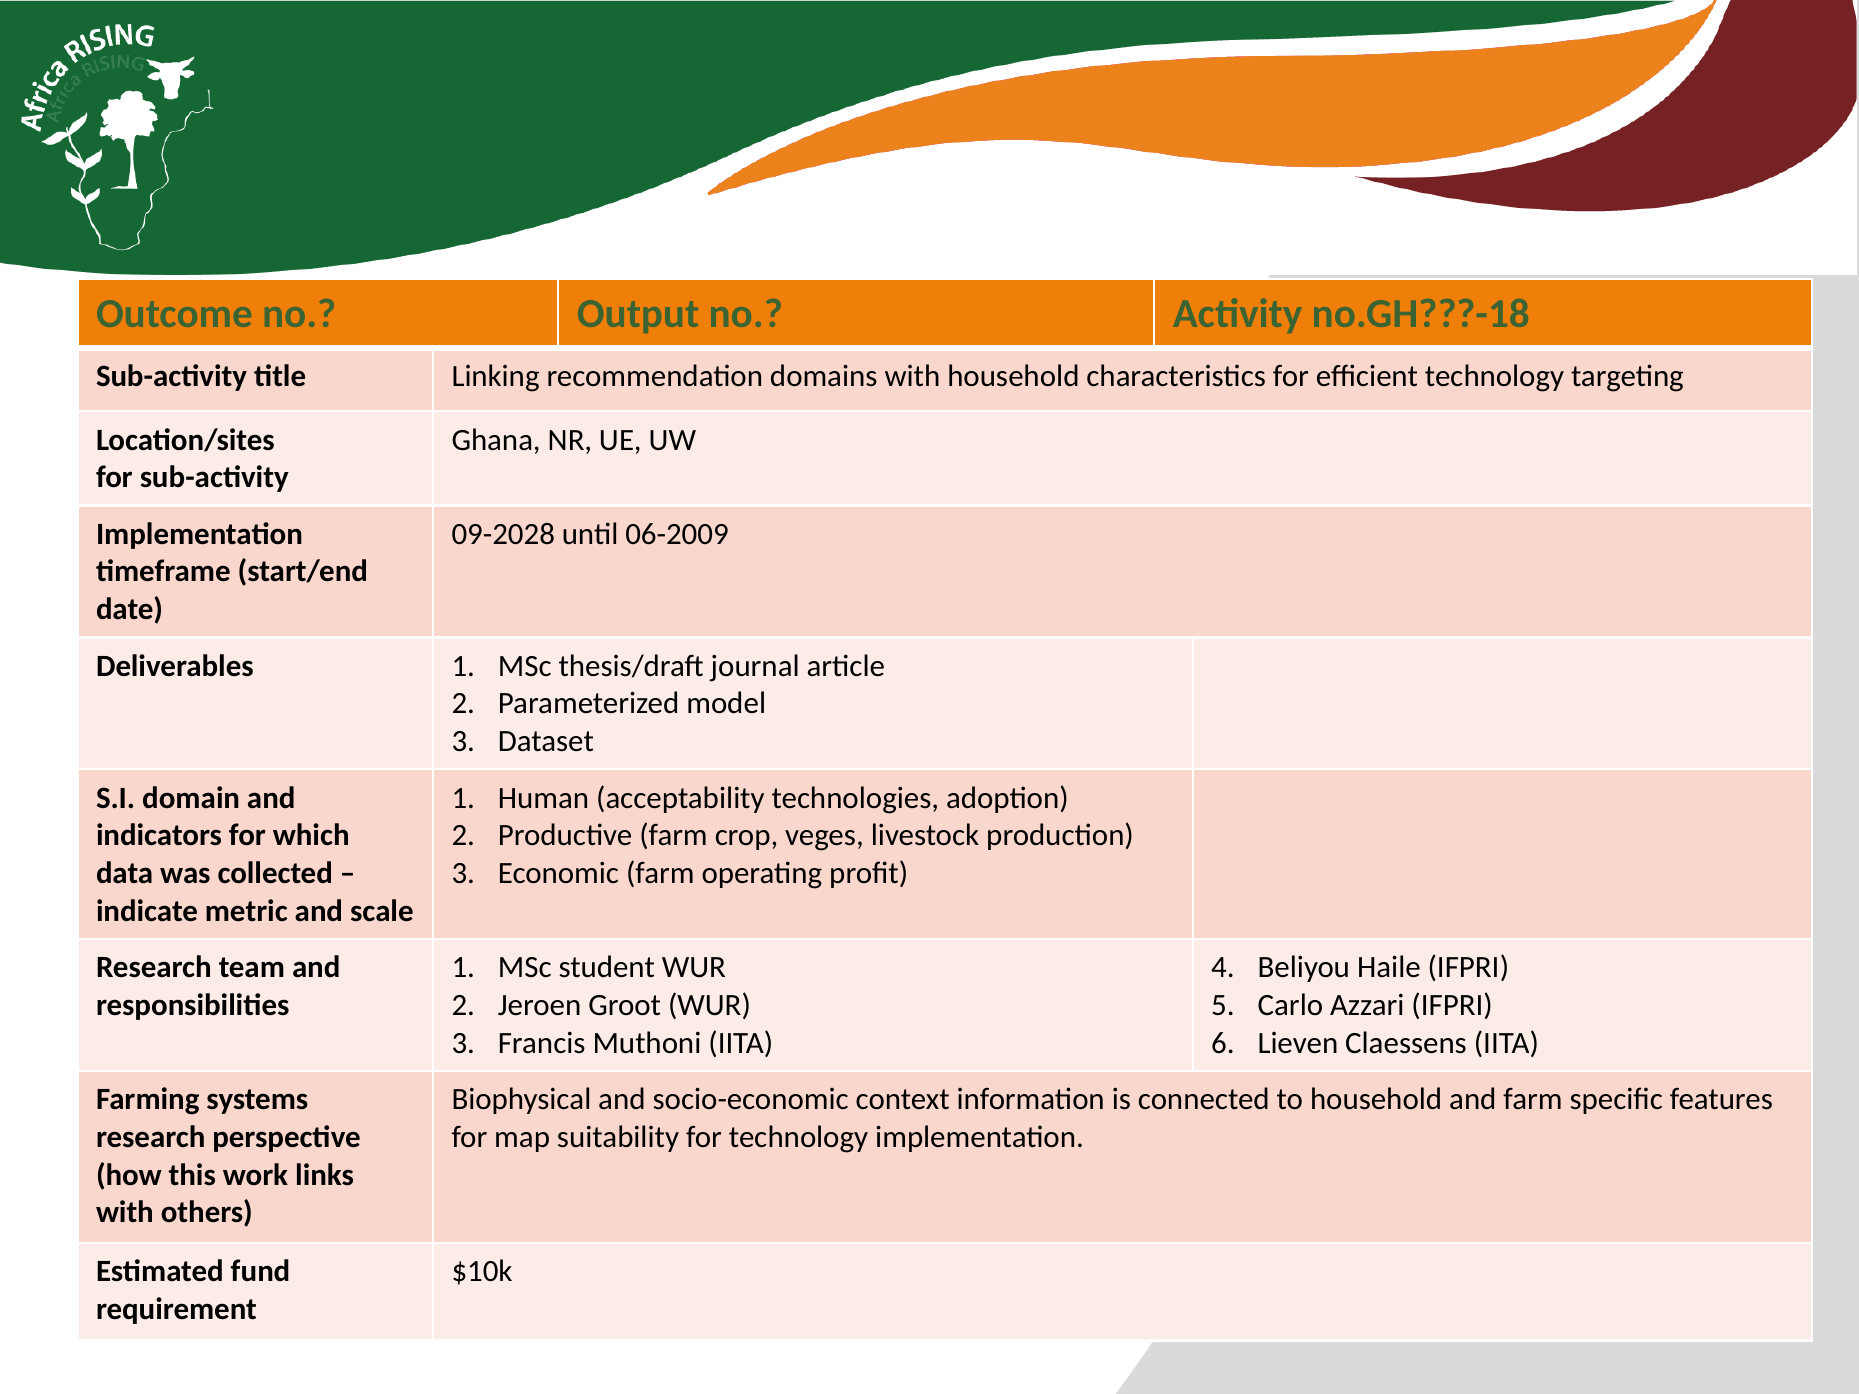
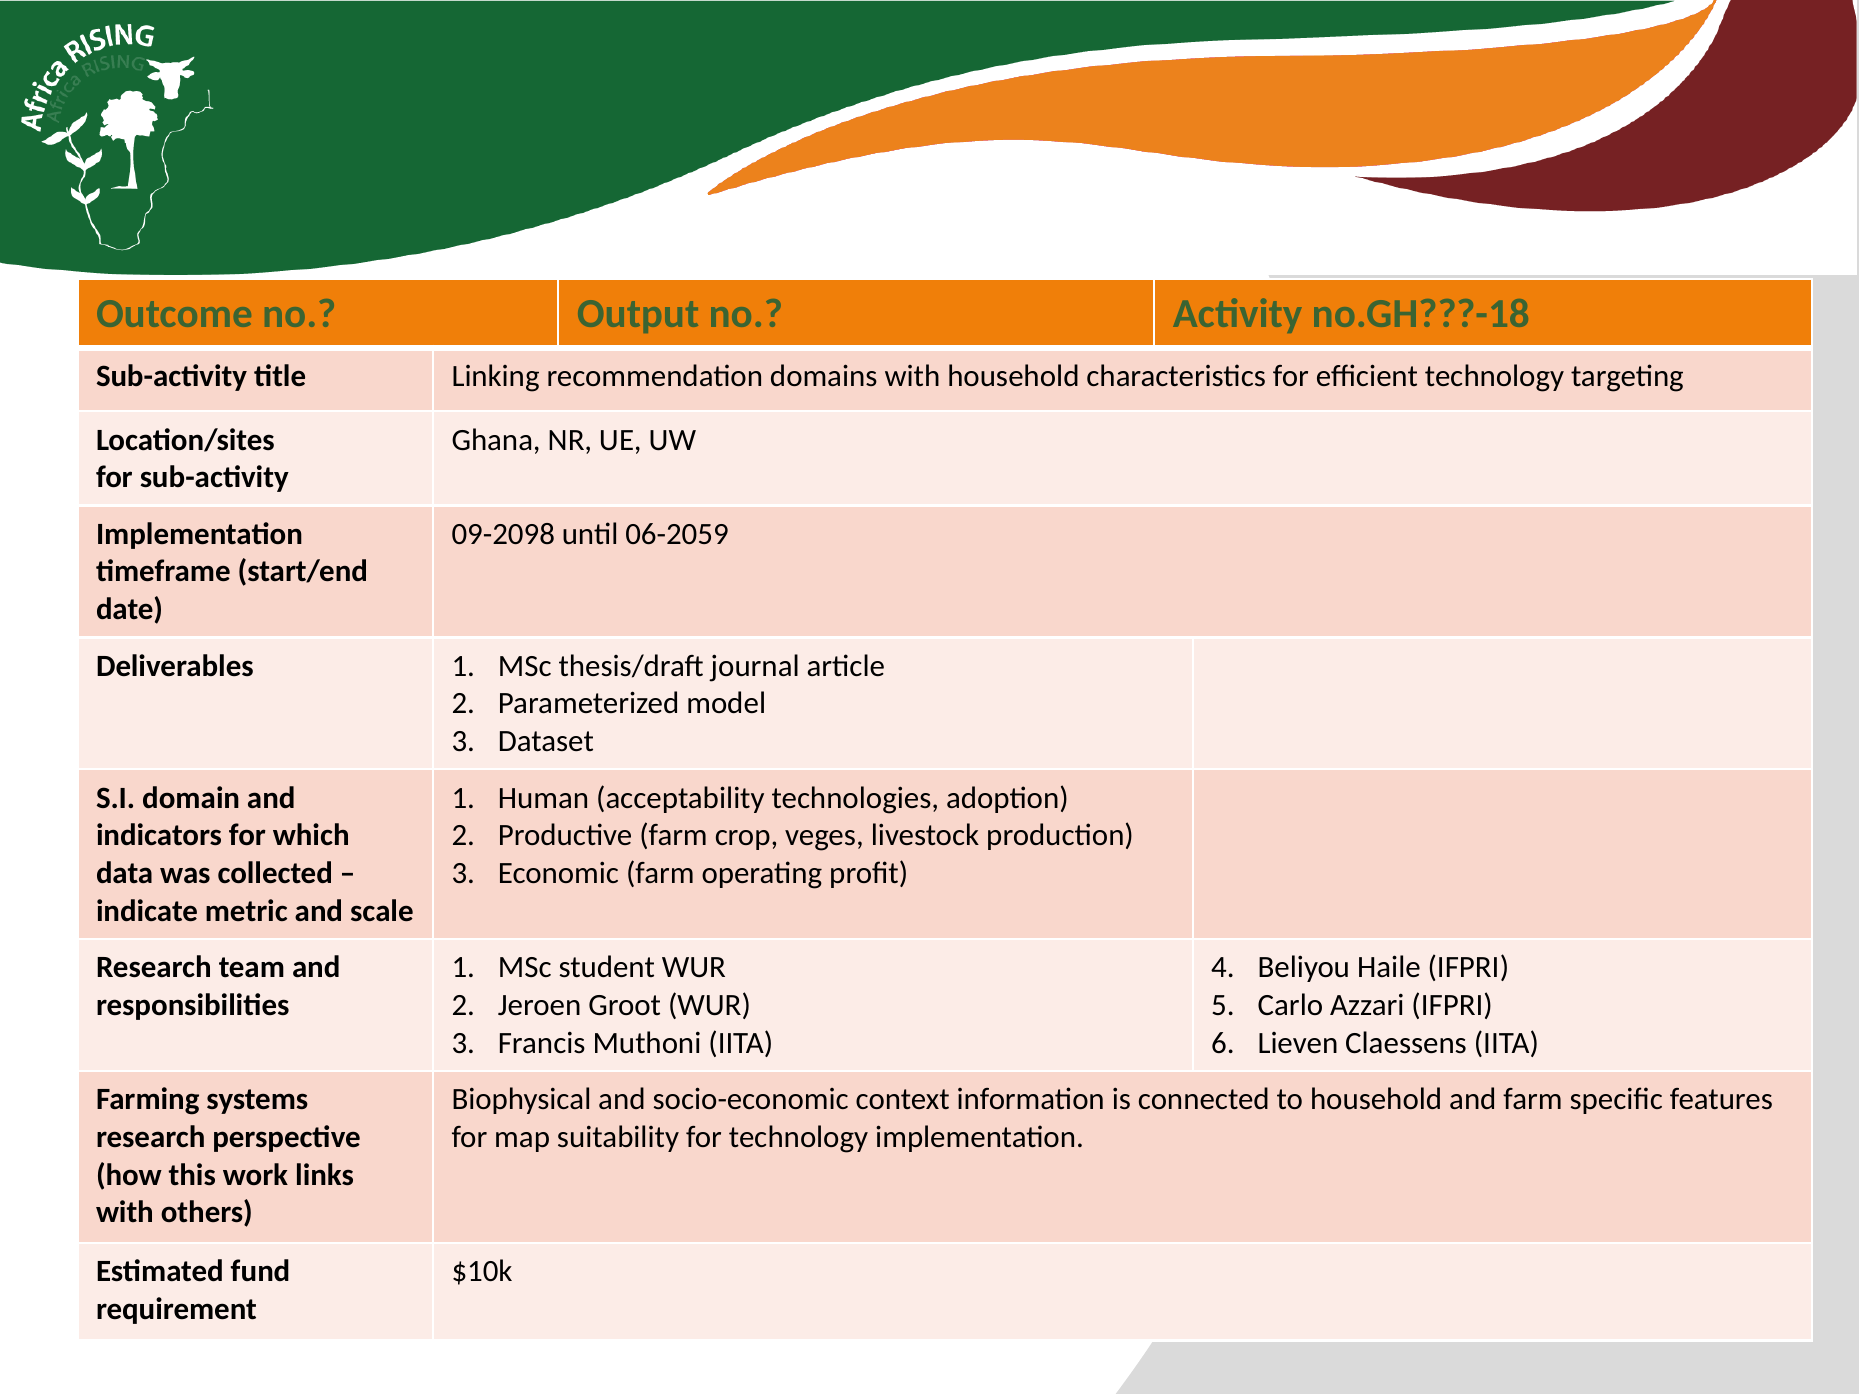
09-2028: 09-2028 -> 09-2098
06-2009: 06-2009 -> 06-2059
